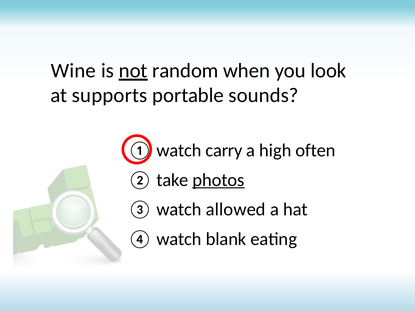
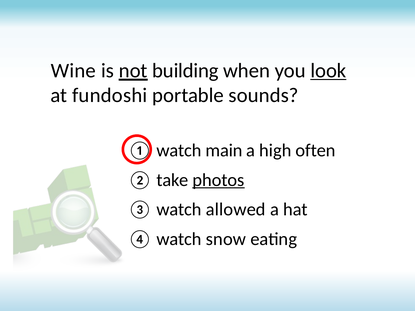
random: random -> building
look underline: none -> present
supports: supports -> fundoshi
carry: carry -> main
blank: blank -> snow
